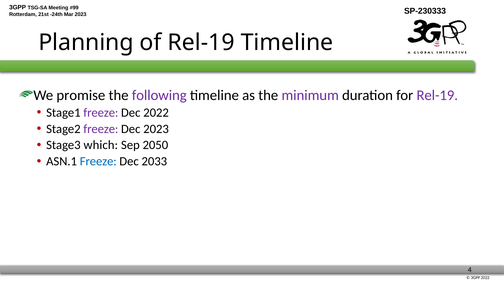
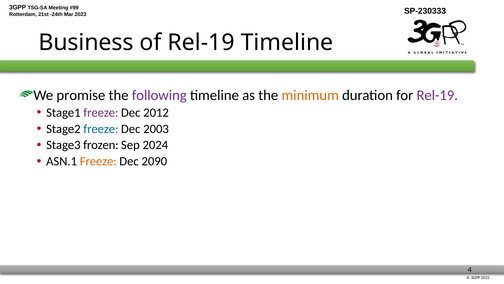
Planning: Planning -> Business
minimum colour: purple -> orange
Dec 2022: 2022 -> 2012
freeze at (101, 129) colour: purple -> blue
Dec 2023: 2023 -> 2003
which: which -> frozen
2050: 2050 -> 2024
Freeze at (98, 161) colour: blue -> orange
2033: 2033 -> 2090
